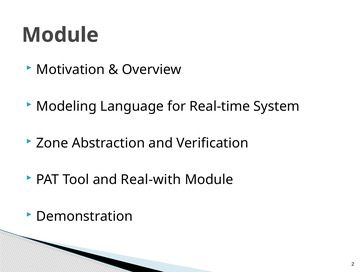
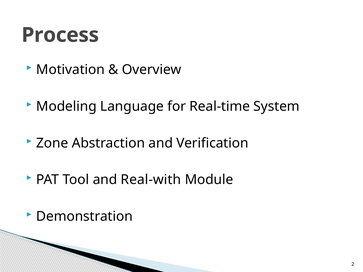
Module at (60, 35): Module -> Process
